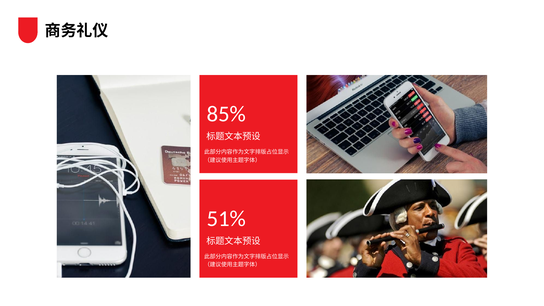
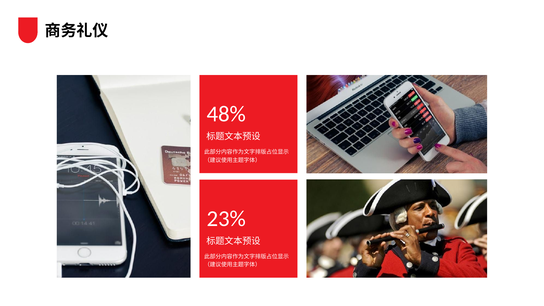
85%: 85% -> 48%
51%: 51% -> 23%
